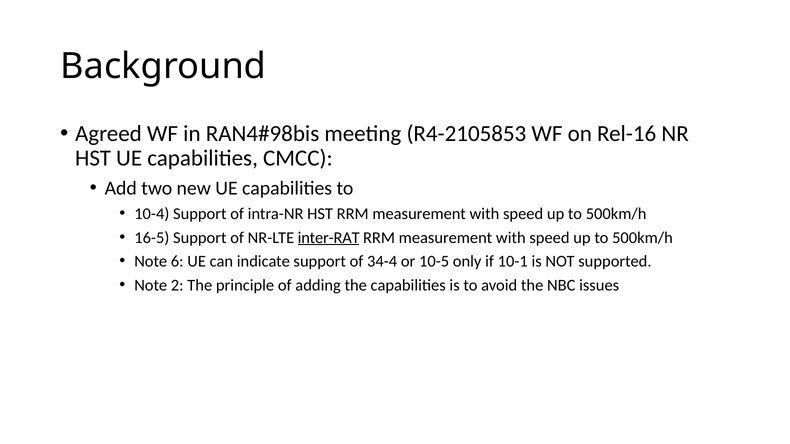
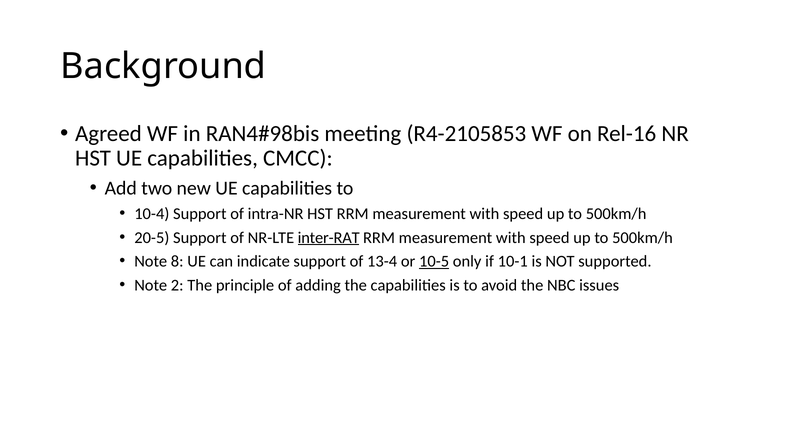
16-5: 16-5 -> 20-5
6: 6 -> 8
34-4: 34-4 -> 13-4
10-5 underline: none -> present
